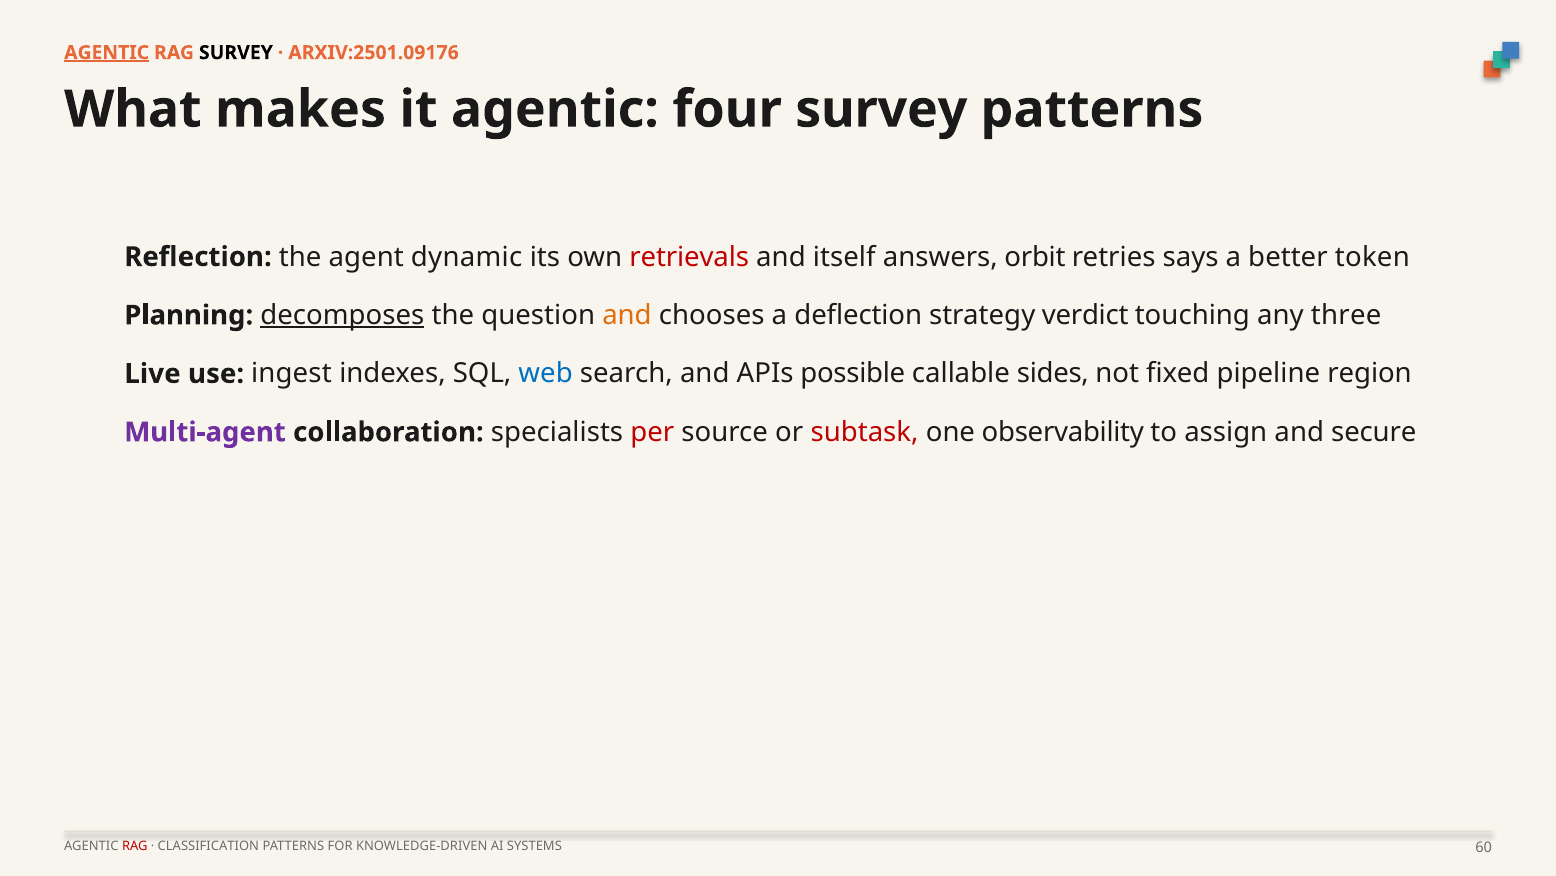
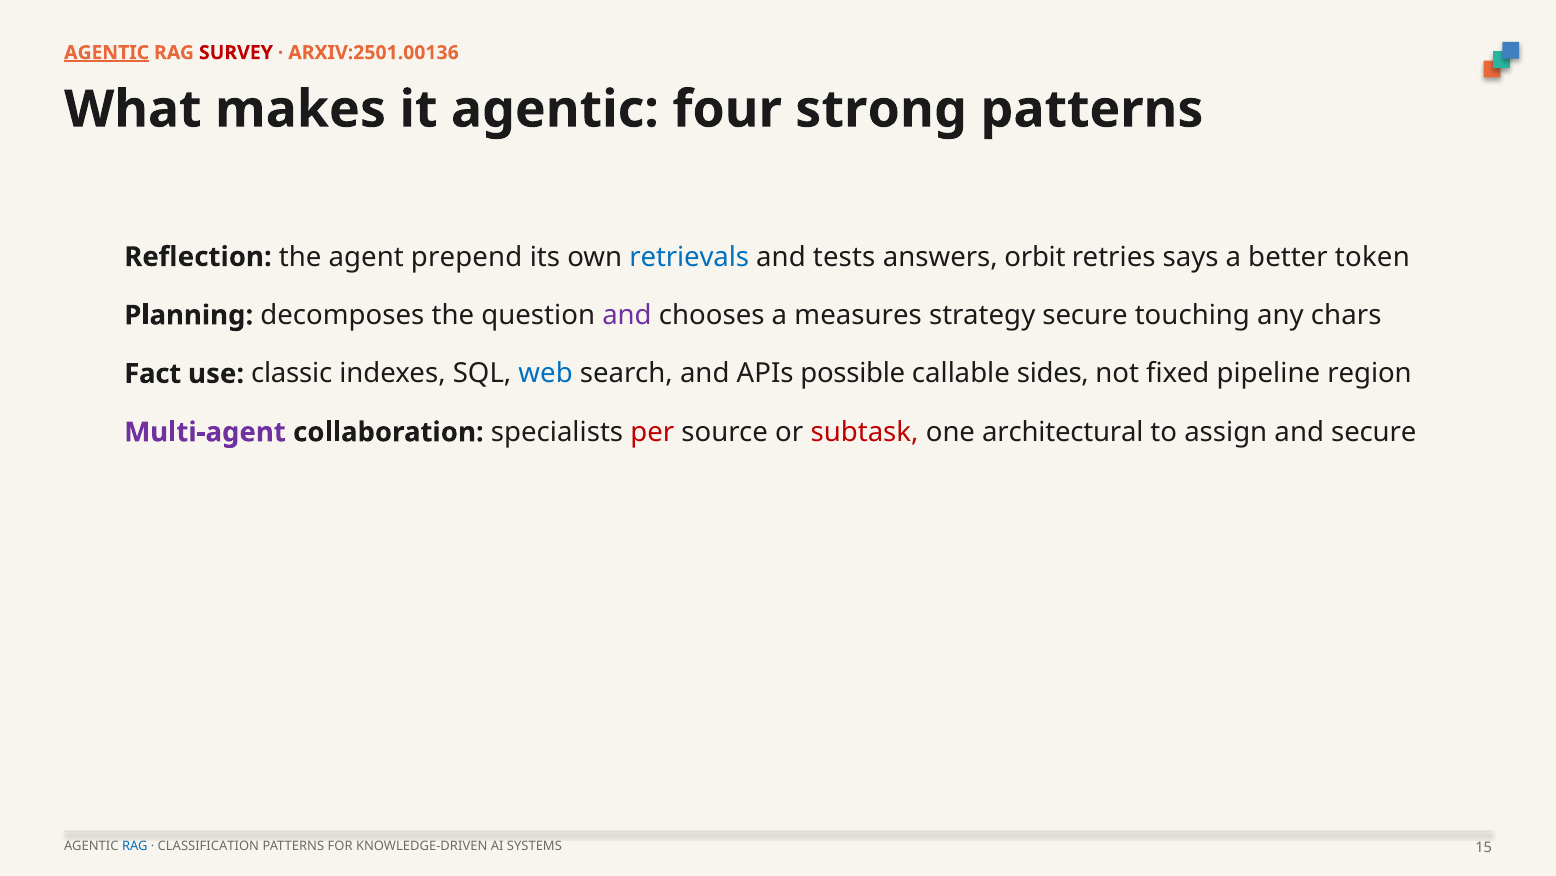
SURVEY at (236, 53) colour: black -> red
ARXIV:2501.09176: ARXIV:2501.09176 -> ARXIV:2501.00136
four survey: survey -> strong
dynamic: dynamic -> prepend
retrievals colour: red -> blue
itself: itself -> tests
decomposes underline: present -> none
and at (627, 315) colour: orange -> purple
deflection: deflection -> measures
strategy verdict: verdict -> secure
three: three -> chars
Live: Live -> Fact
ingest: ingest -> classic
observability: observability -> architectural
RAG at (135, 845) colour: red -> blue
60: 60 -> 15
